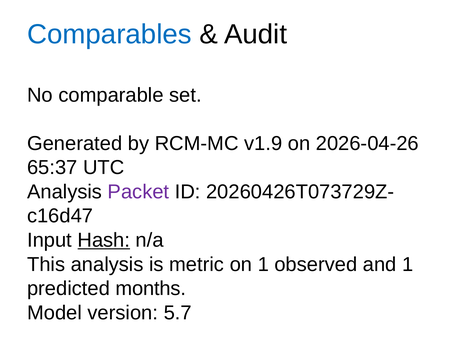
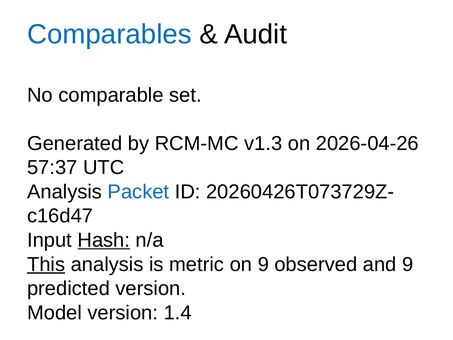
v1.9: v1.9 -> v1.3
65:37: 65:37 -> 57:37
Packet colour: purple -> blue
This underline: none -> present
on 1: 1 -> 9
and 1: 1 -> 9
predicted months: months -> version
5.7: 5.7 -> 1.4
